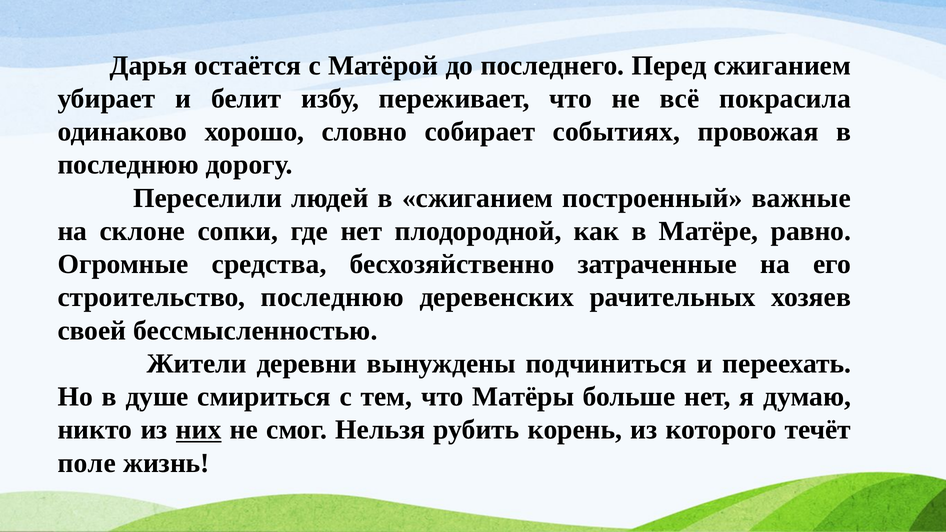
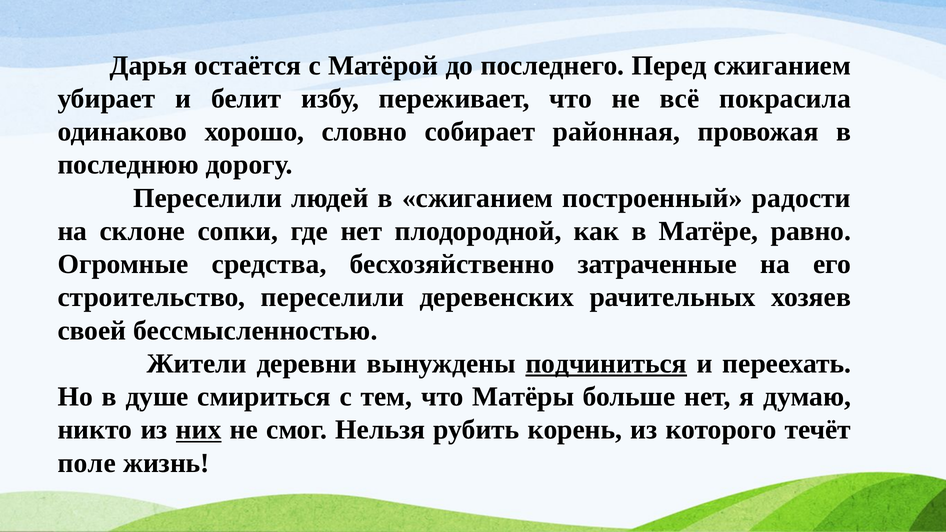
событиях: событиях -> районная
важные: важные -> радости
строительство последнюю: последнюю -> переселили
подчиниться underline: none -> present
